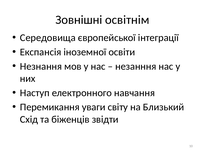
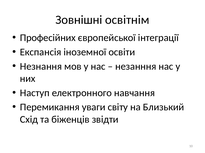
Середовища: Середовища -> Професійних
